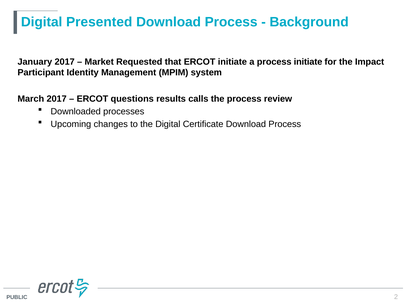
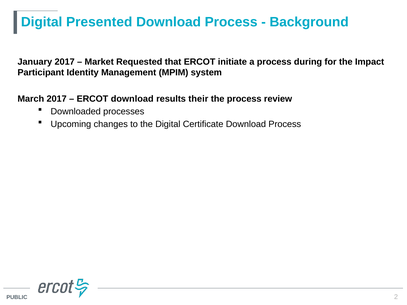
process initiate: initiate -> during
ERCOT questions: questions -> download
calls: calls -> their
